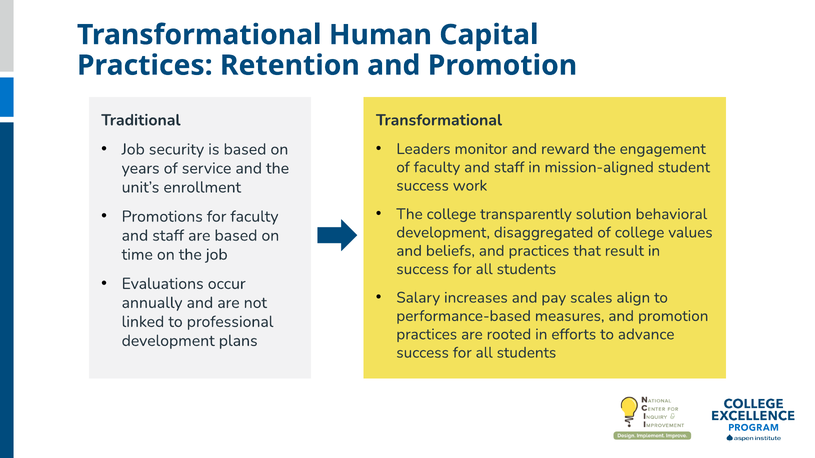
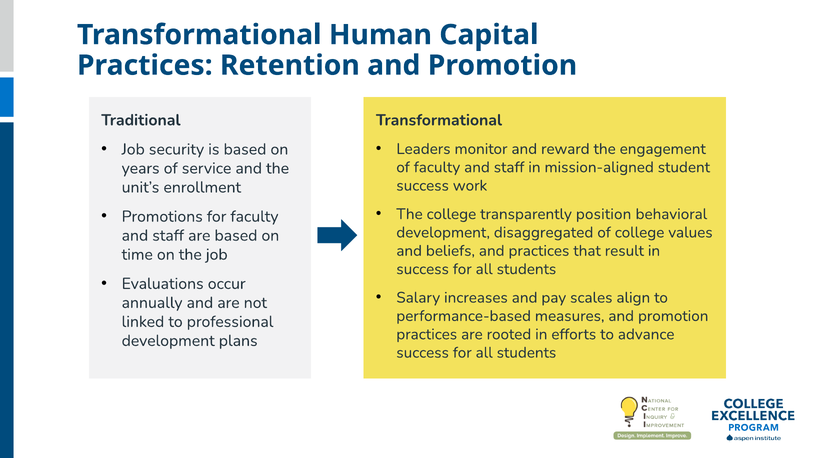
solution: solution -> position
